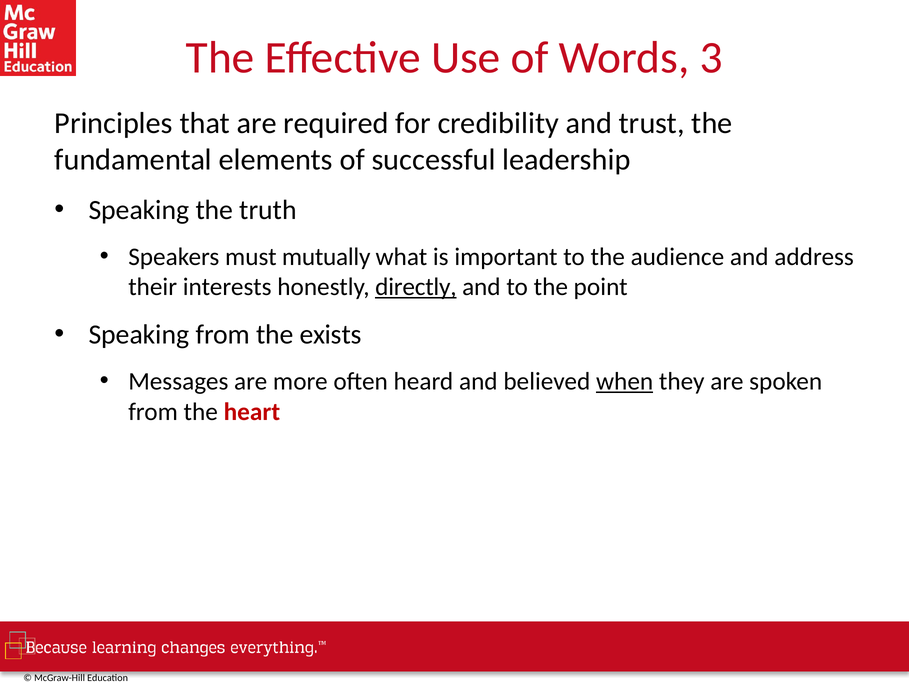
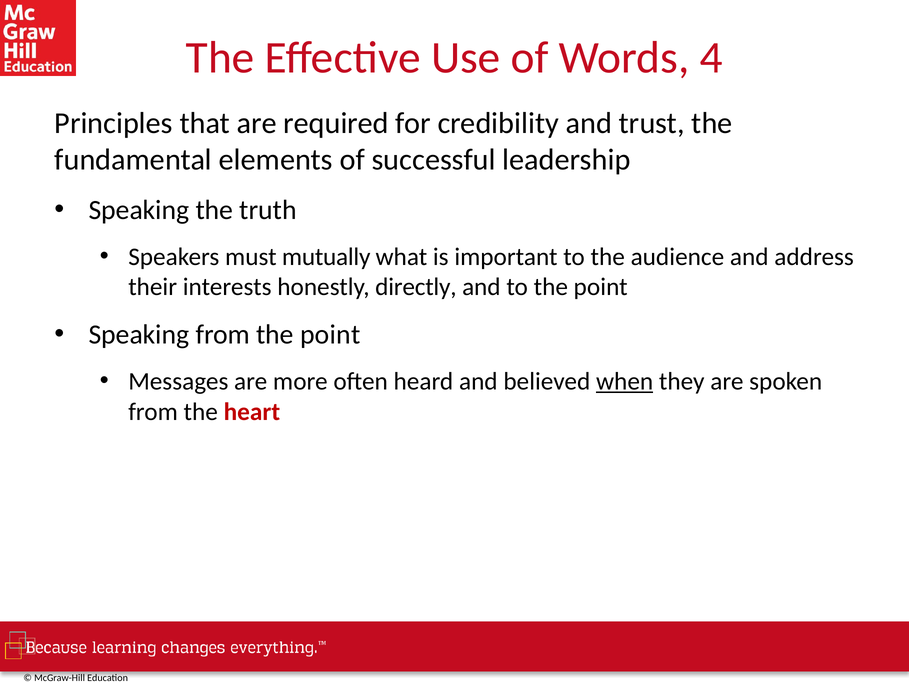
3: 3 -> 4
directly underline: present -> none
from the exists: exists -> point
